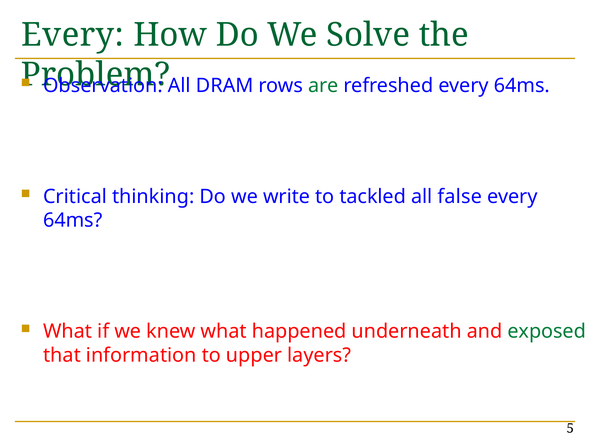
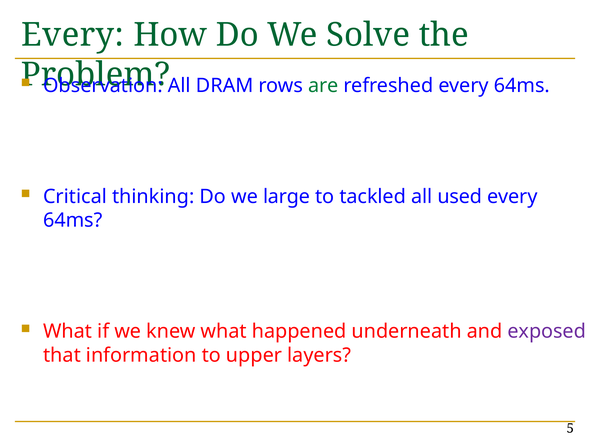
write: write -> large
false: false -> used
exposed colour: green -> purple
